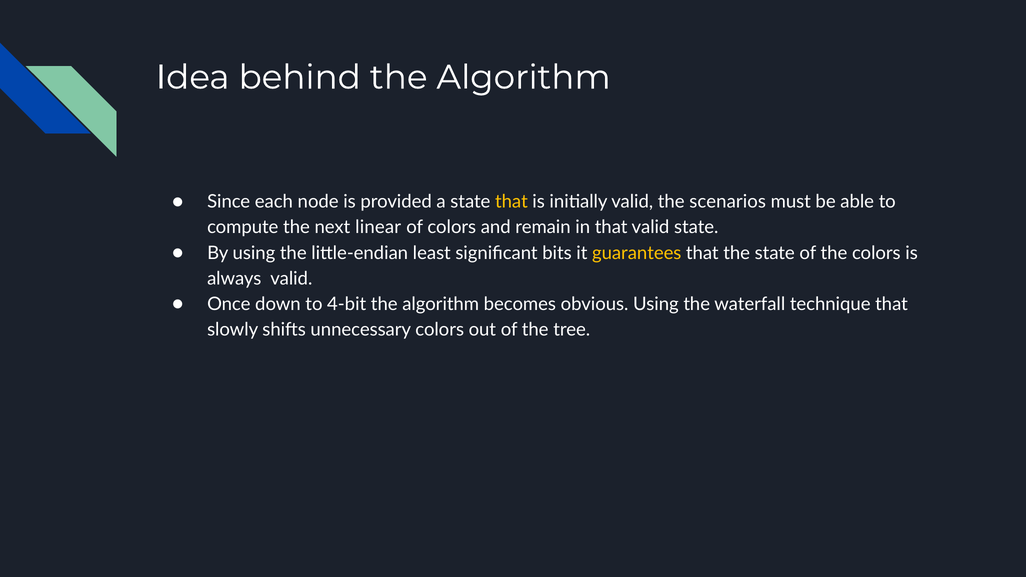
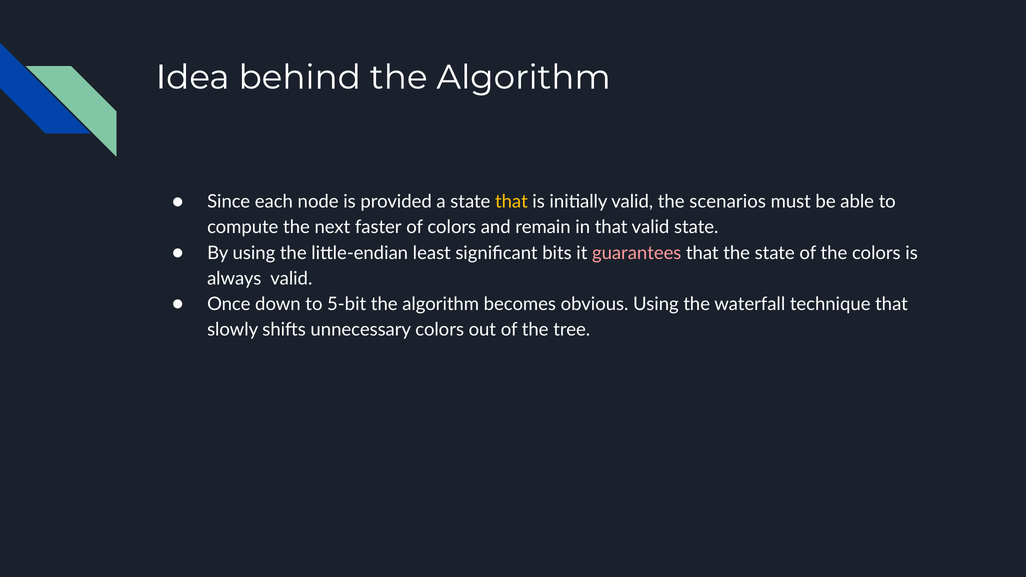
linear: linear -> faster
guarantees colour: yellow -> pink
4-bit: 4-bit -> 5-bit
